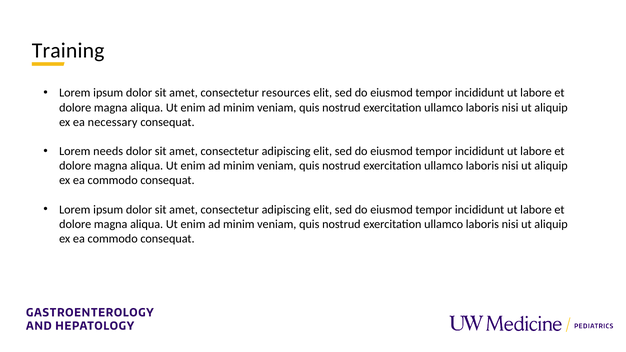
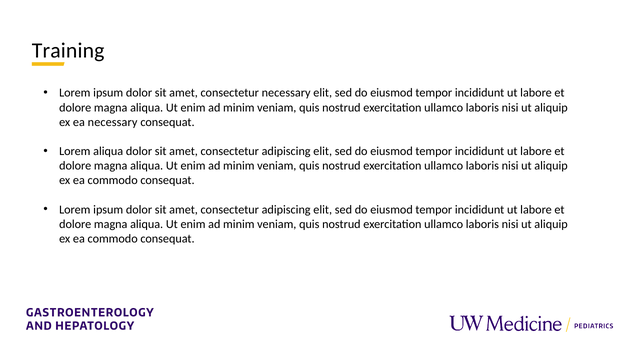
consectetur resources: resources -> necessary
Lorem needs: needs -> aliqua
